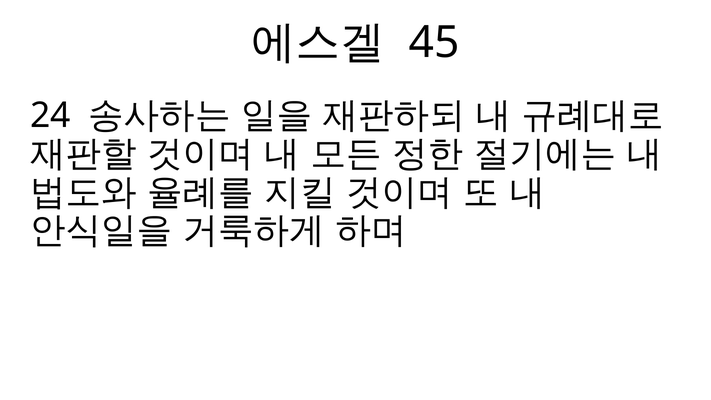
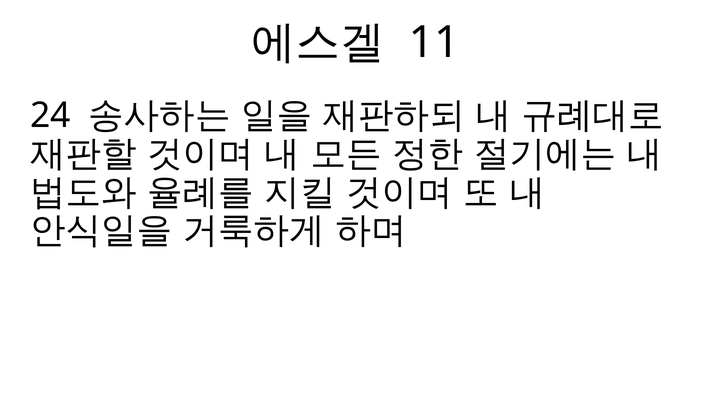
45: 45 -> 11
